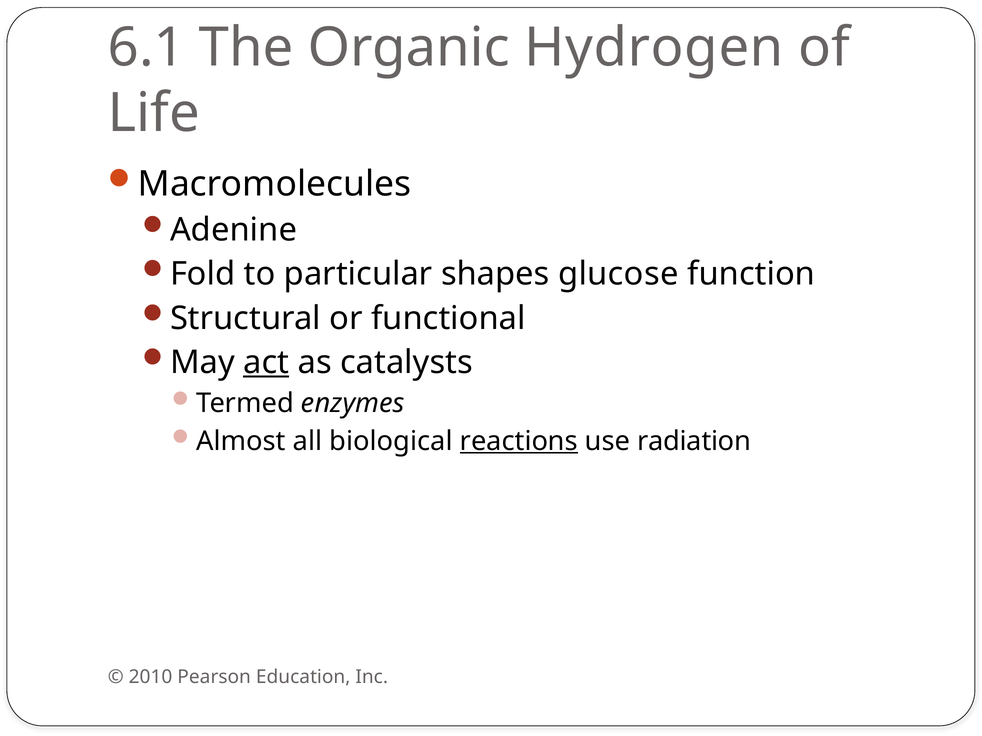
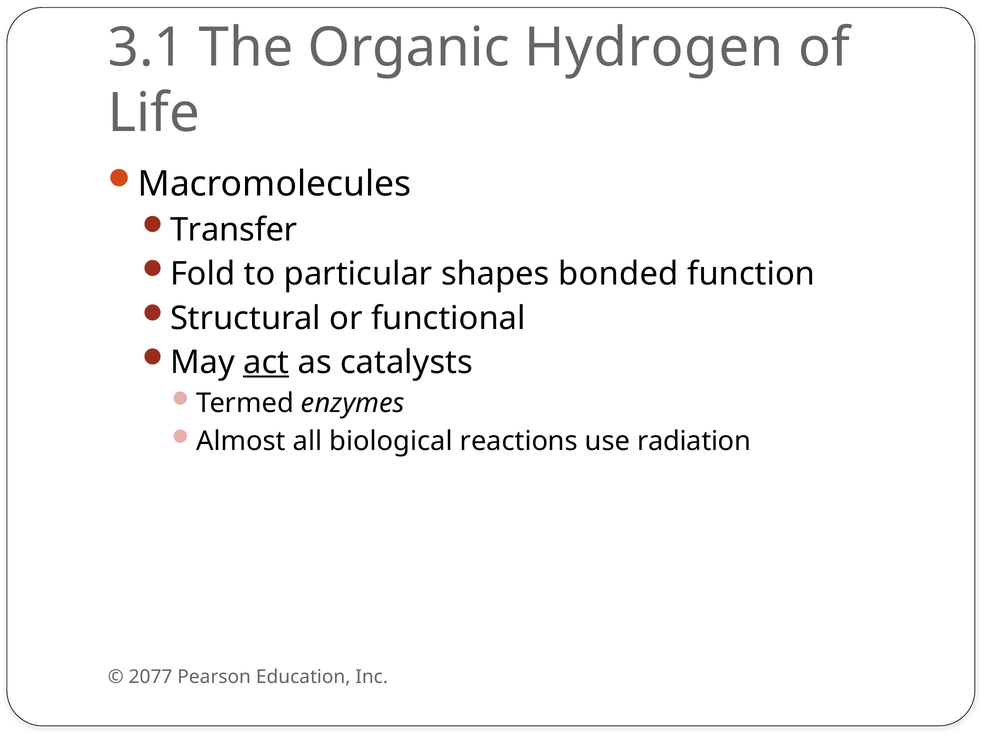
6.1: 6.1 -> 3.1
Adenine: Adenine -> Transfer
glucose: glucose -> bonded
reactions underline: present -> none
2010: 2010 -> 2077
